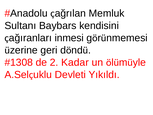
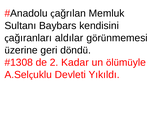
inmesi: inmesi -> aldılar
